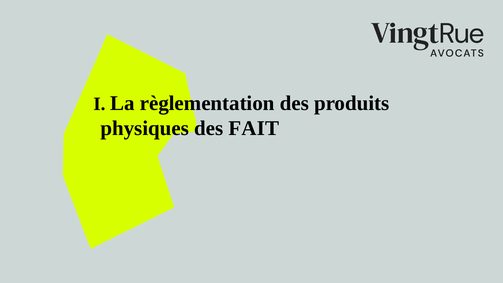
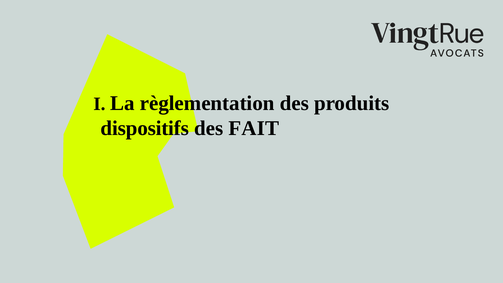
physiques: physiques -> dispositifs
